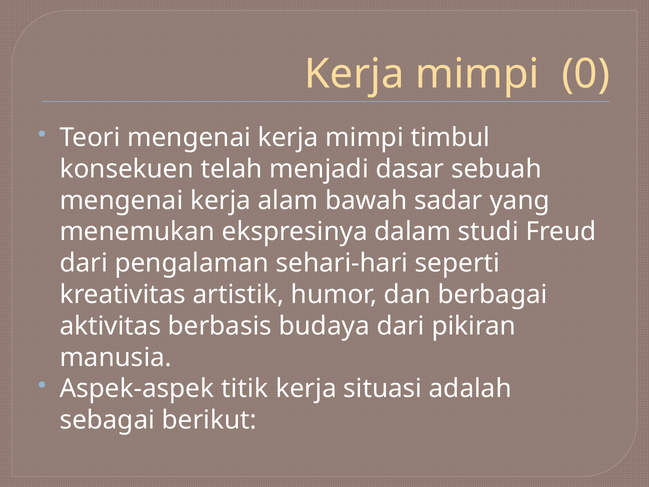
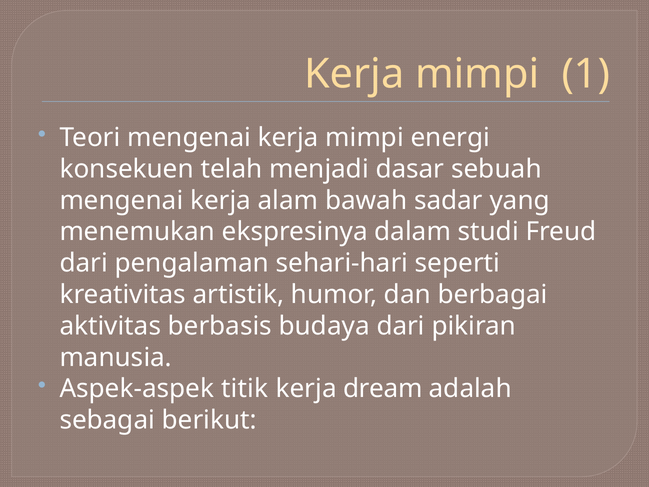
0: 0 -> 1
timbul: timbul -> energi
situasi: situasi -> dream
